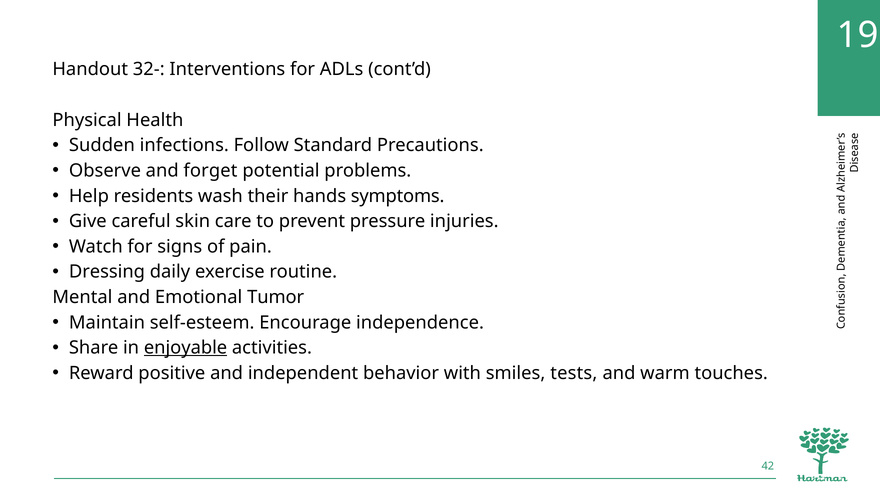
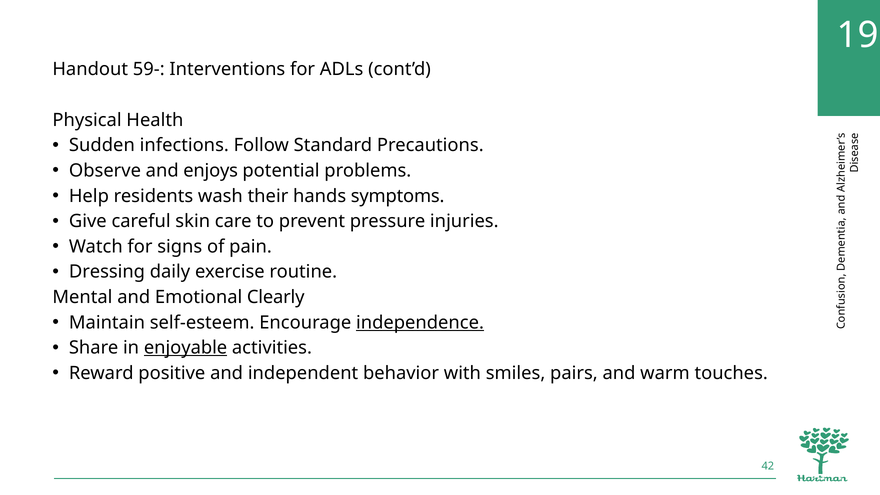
32-: 32- -> 59-
forget: forget -> enjoys
Tumor: Tumor -> Clearly
independence underline: none -> present
tests: tests -> pairs
